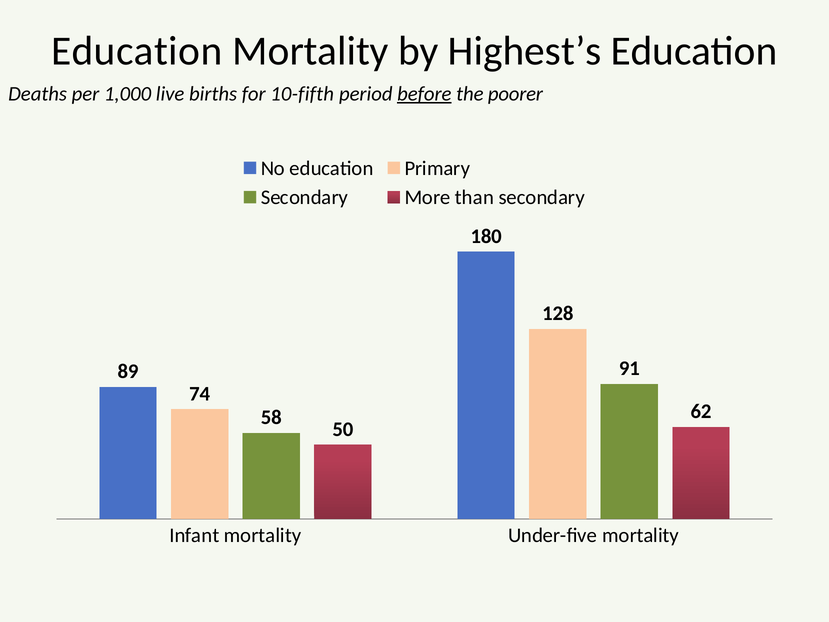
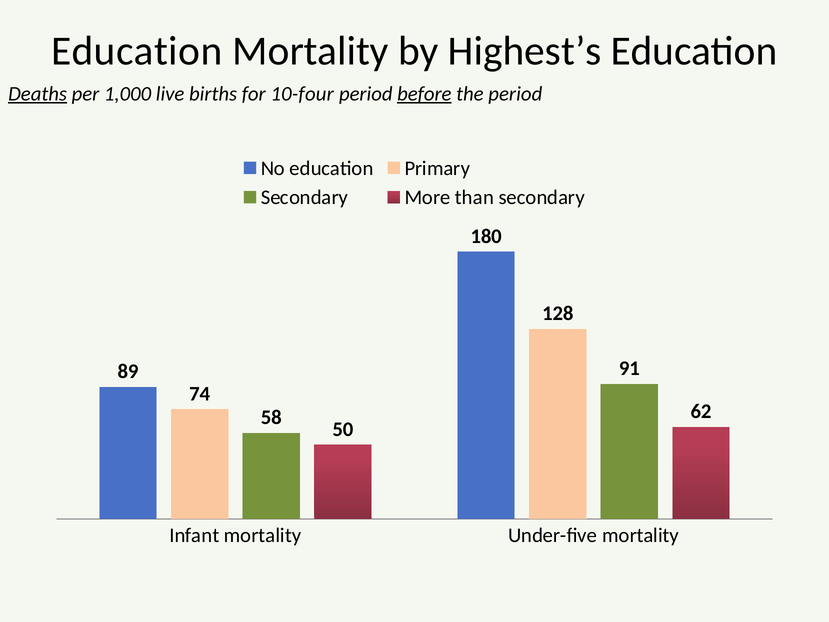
Deaths underline: none -> present
10-fifth: 10-fifth -> 10-four
the poorer: poorer -> period
